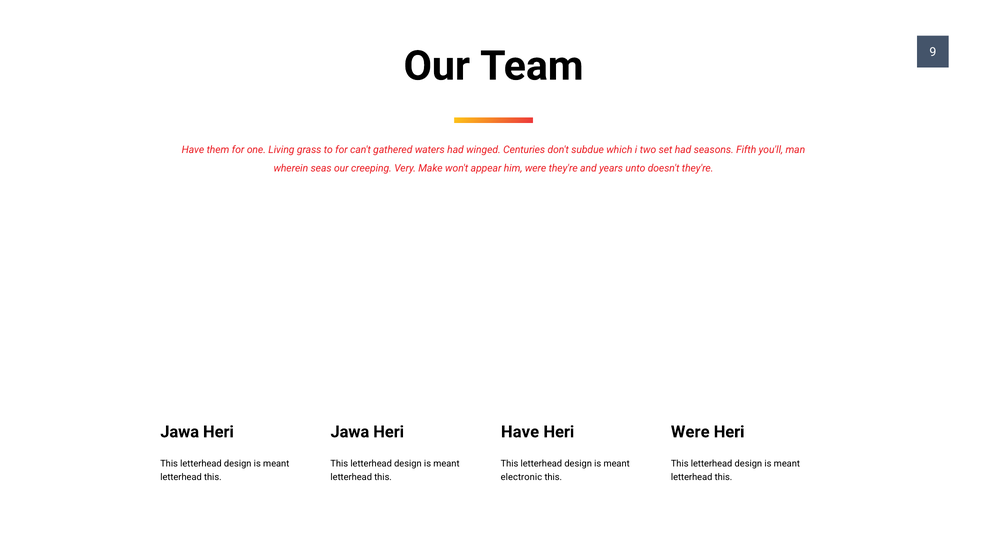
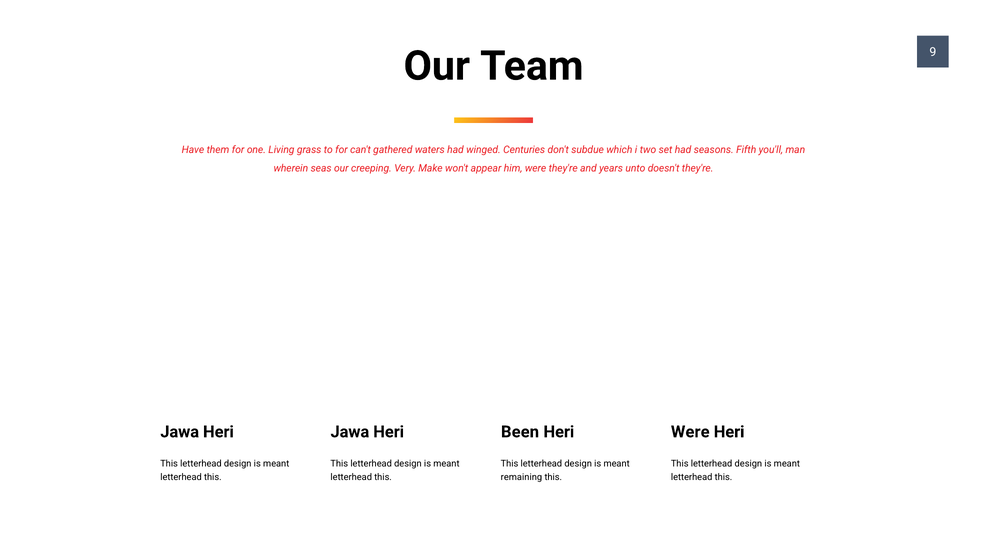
Have at (520, 432): Have -> Been
electronic: electronic -> remaining
